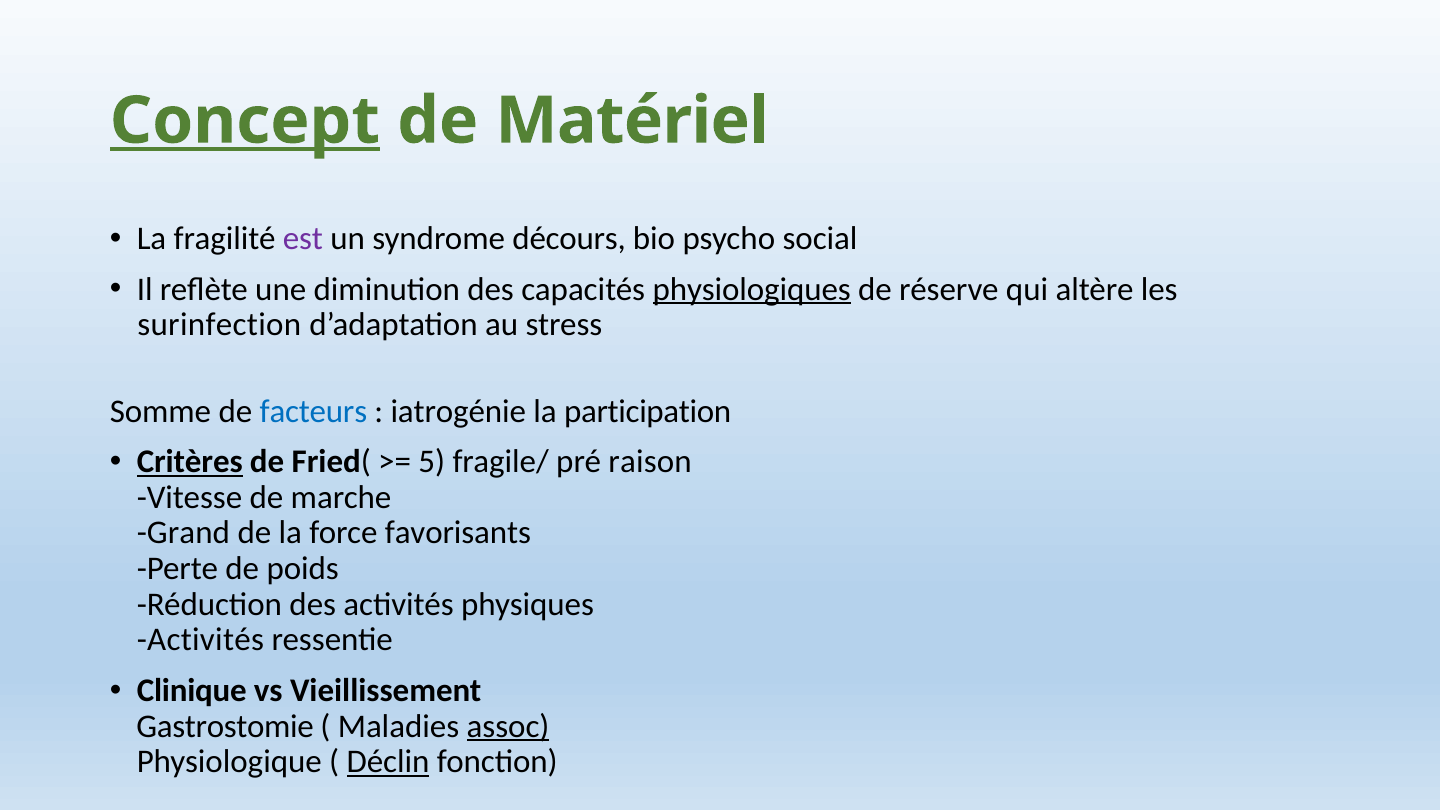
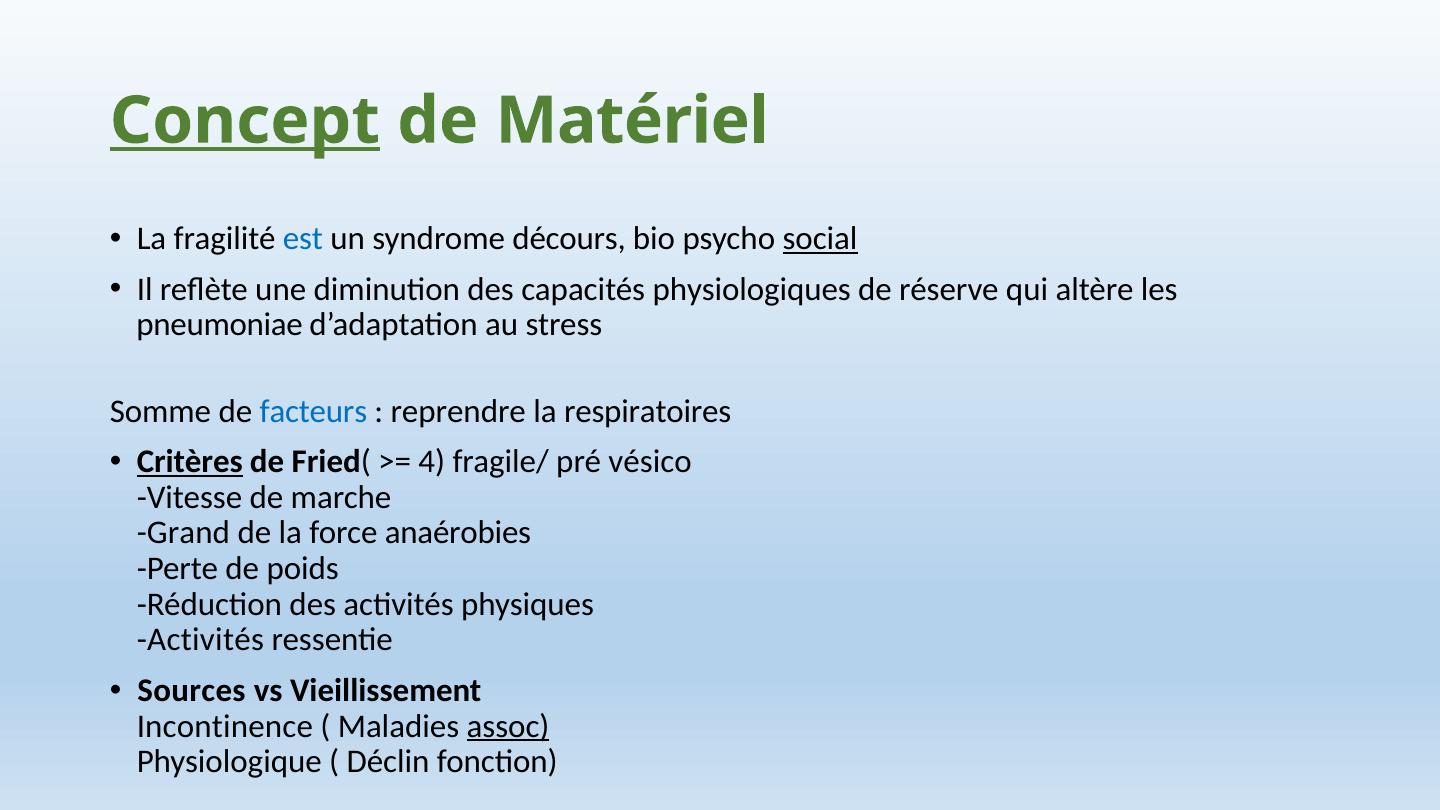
est colour: purple -> blue
social underline: none -> present
physiologiques underline: present -> none
surinfection: surinfection -> pneumoniae
iatrogénie: iatrogénie -> reprendre
participation: participation -> respiratoires
5: 5 -> 4
raison: raison -> vésico
favorisants: favorisants -> anaérobies
Clinique: Clinique -> Sources
Gastrostomie: Gastrostomie -> Incontinence
Déclin underline: present -> none
